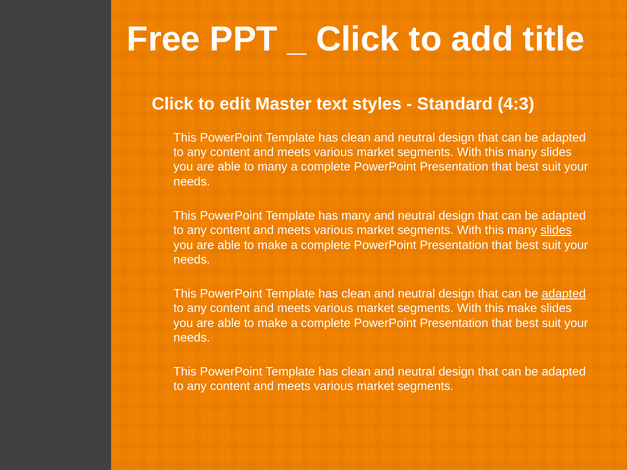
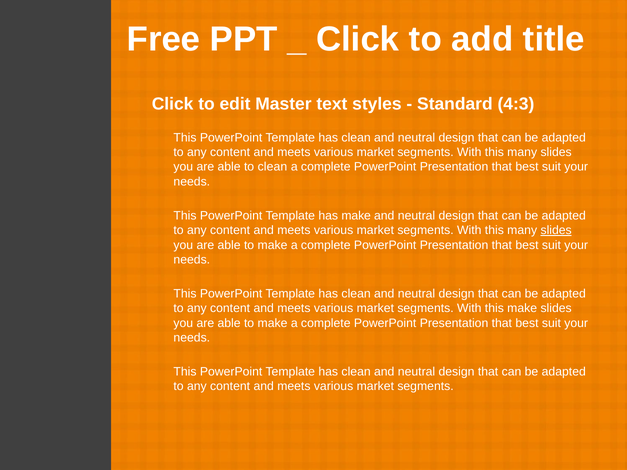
to many: many -> clean
has many: many -> make
adapted at (564, 294) underline: present -> none
